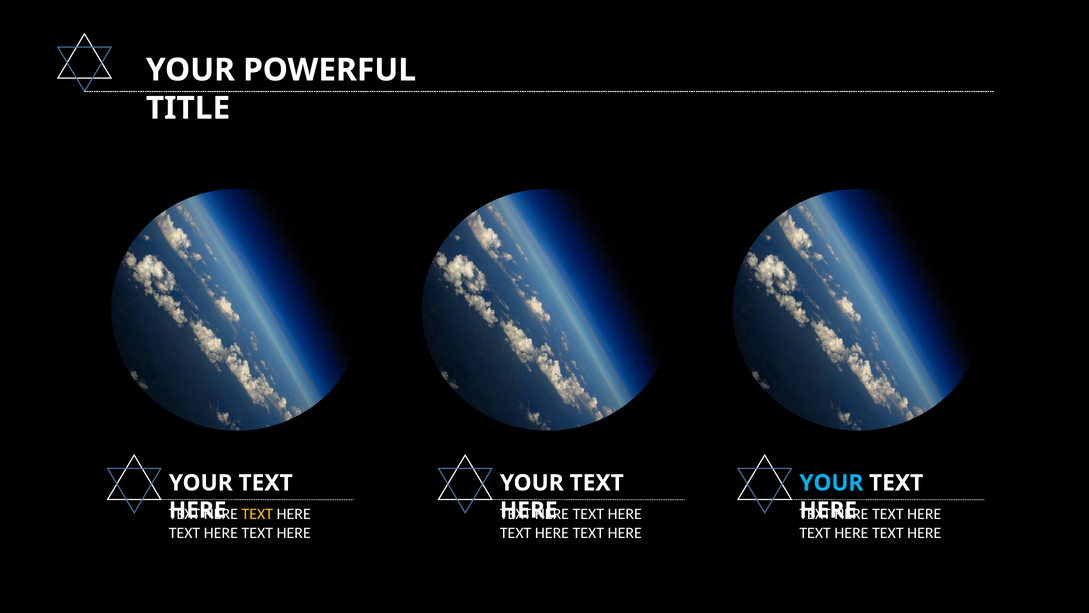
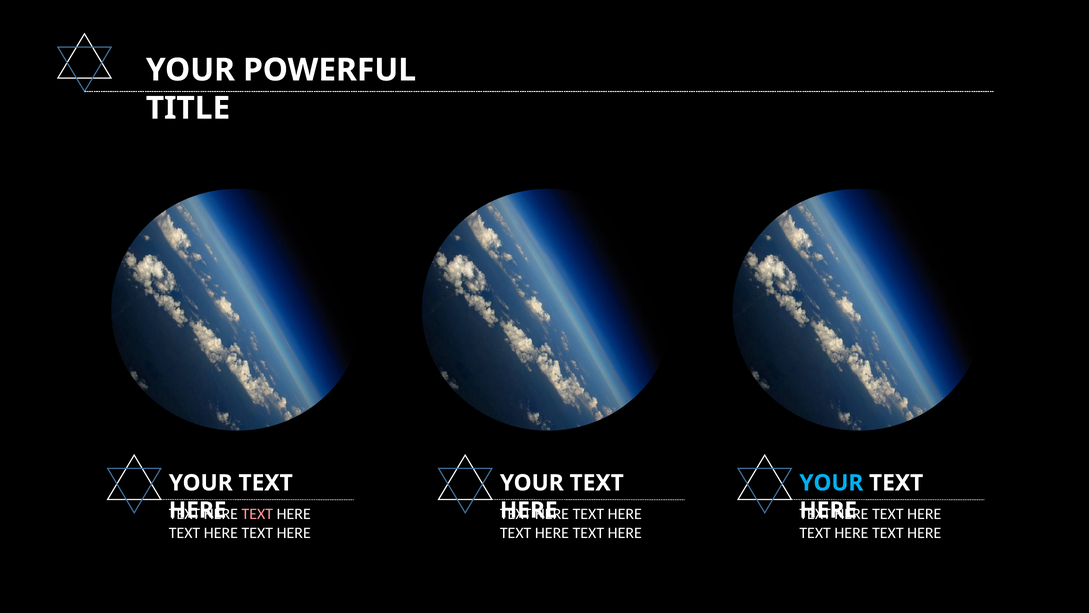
TEXT at (257, 514) colour: yellow -> pink
